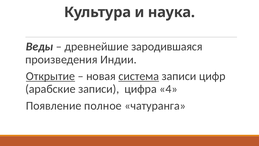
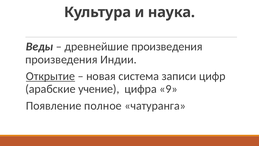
древнейшие зародившаяся: зародившаяся -> произведения
система underline: present -> none
арабские записи: записи -> учение
4: 4 -> 9
